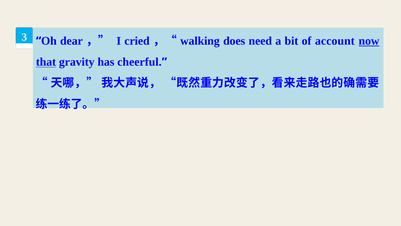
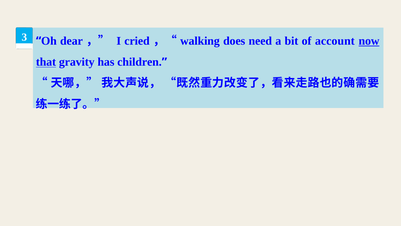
cheerful: cheerful -> children
